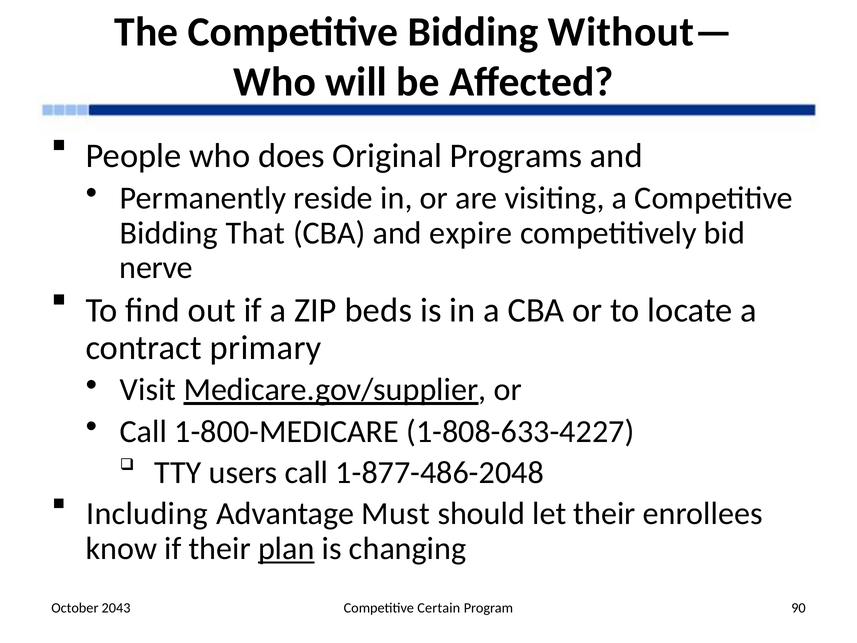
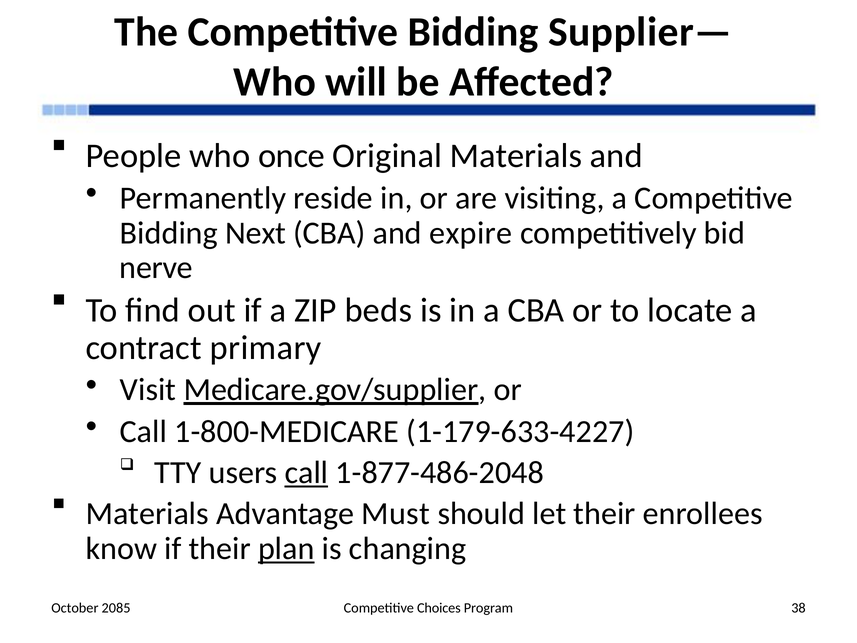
Without—: Without— -> Supplier—
does: does -> once
Original Programs: Programs -> Materials
That: That -> Next
1-808-633-4227: 1-808-633-4227 -> 1-179-633-4227
call at (307, 473) underline: none -> present
Including at (147, 514): Including -> Materials
2043: 2043 -> 2085
Certain: Certain -> Choices
90: 90 -> 38
